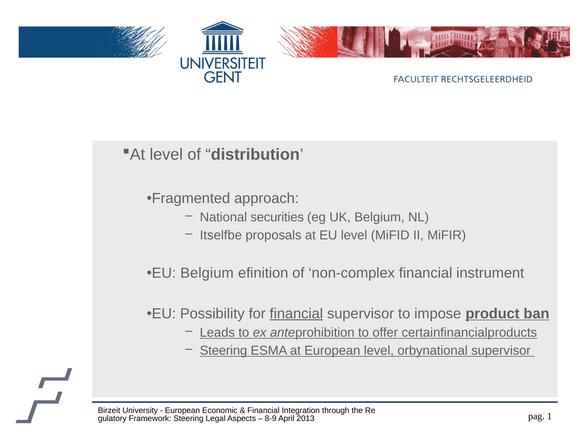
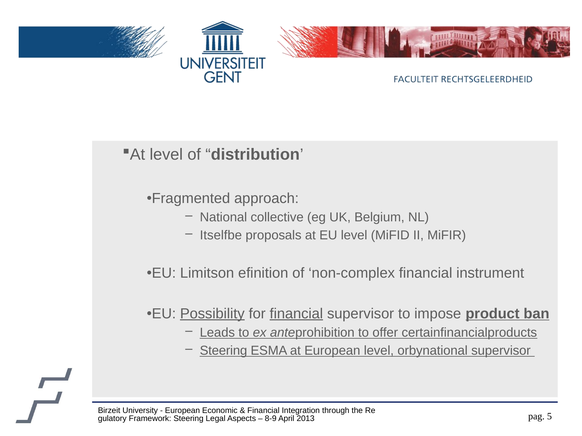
securities: securities -> collective
EU Belgium: Belgium -> Limitson
Possibility underline: none -> present
1: 1 -> 5
